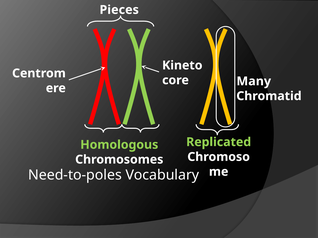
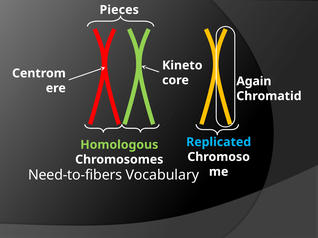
Many: Many -> Again
Replicated colour: light green -> light blue
Need-to-poles: Need-to-poles -> Need-to-fibers
